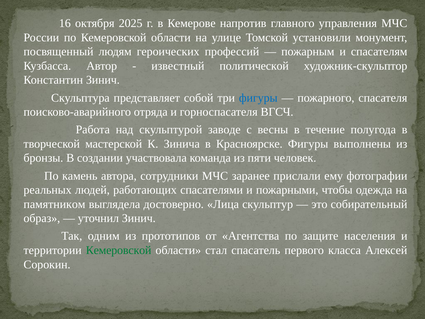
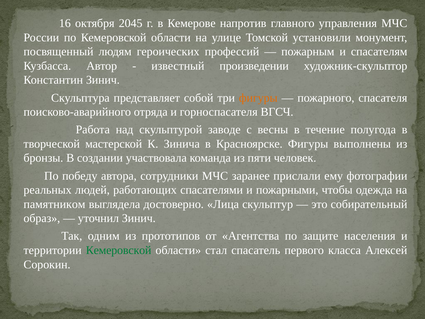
2025: 2025 -> 2045
политической: политической -> произведении
фигуры at (258, 98) colour: blue -> orange
камень: камень -> победу
